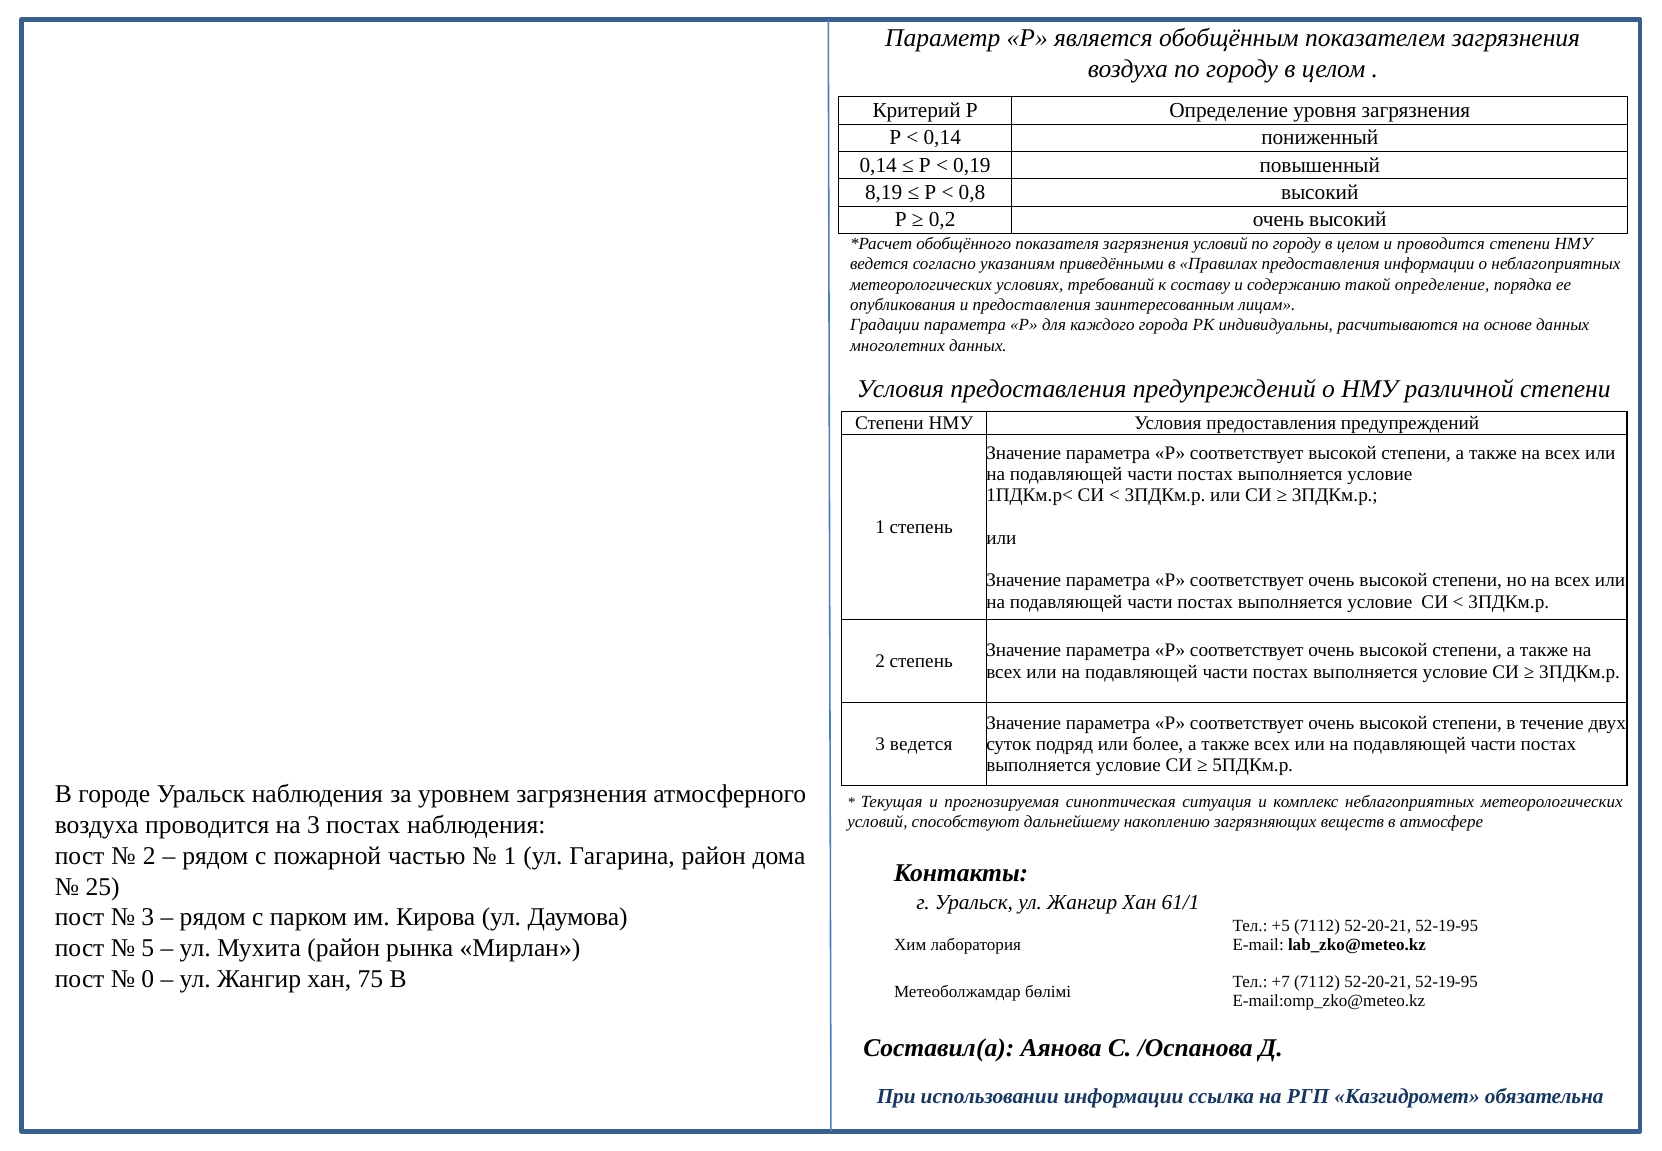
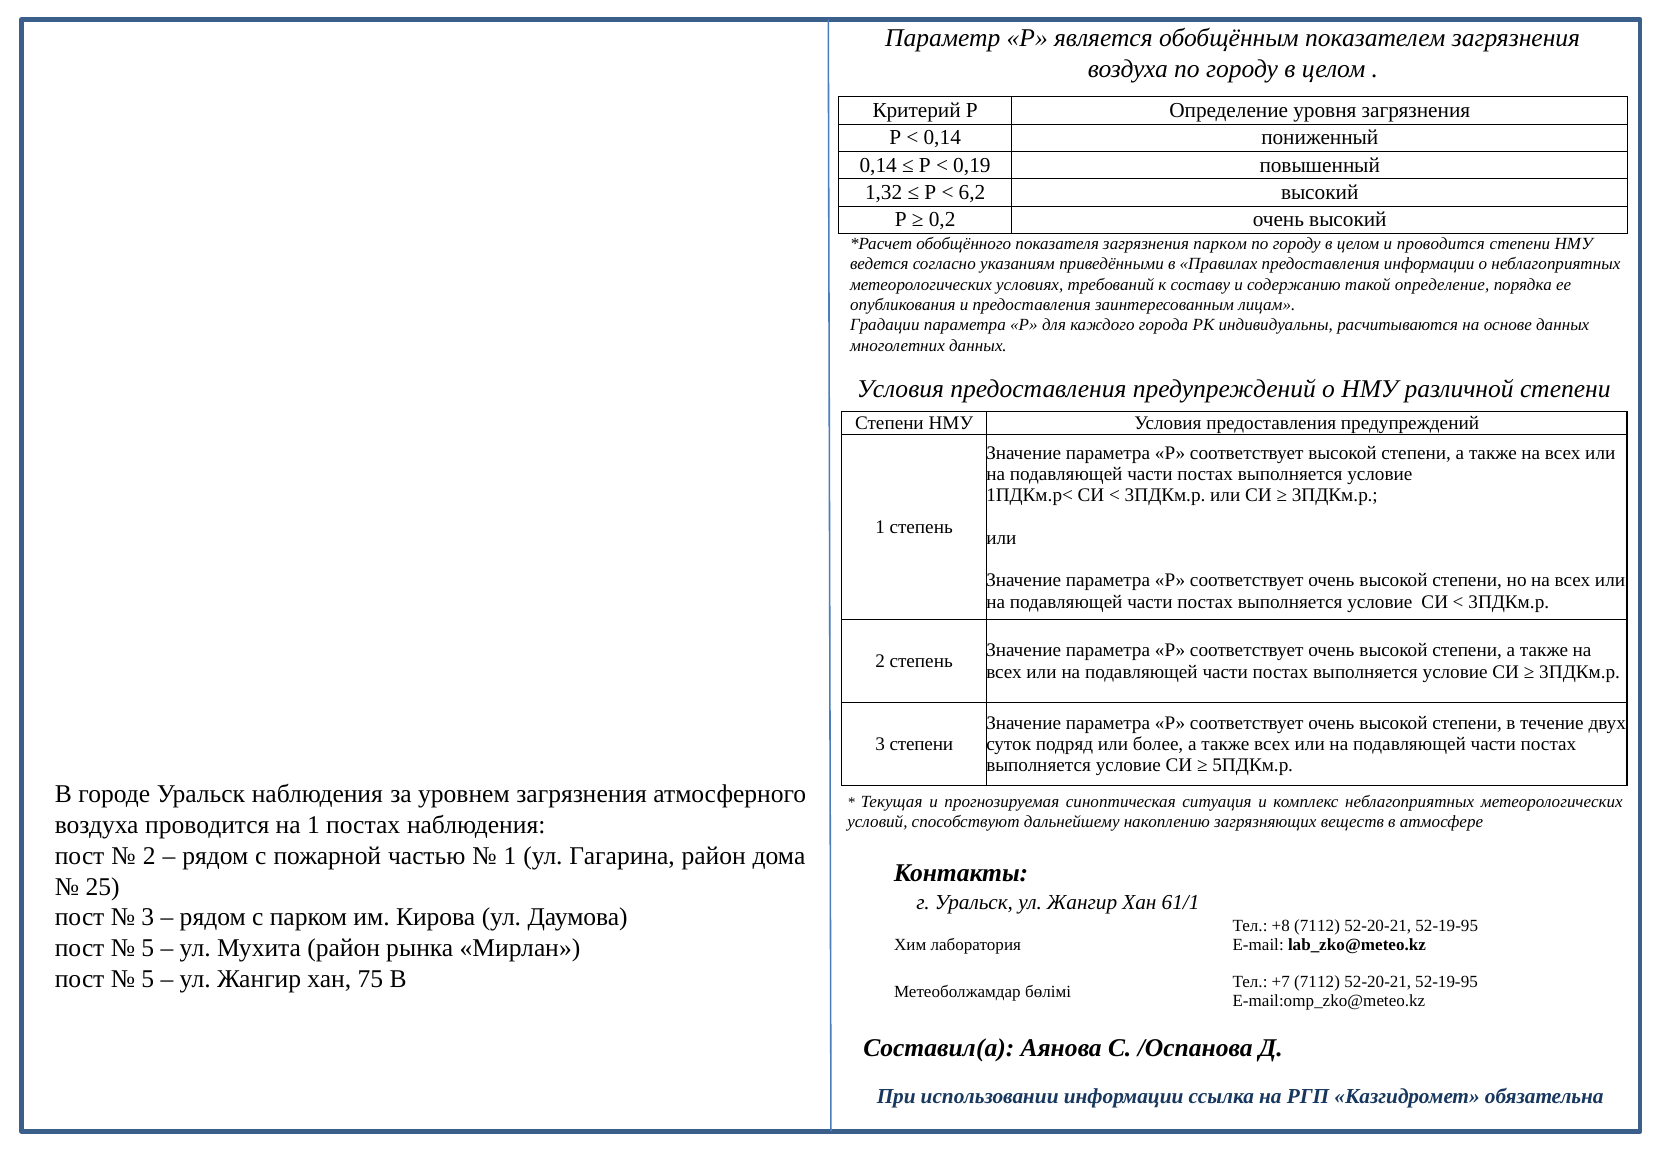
8,19: 8,19 -> 1,32
0,8: 0,8 -> 6,2
загрязнения условий: условий -> парком
3 ведется: ведется -> степени
на 3: 3 -> 1
+5: +5 -> +8
0 at (148, 978): 0 -> 5
